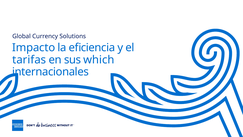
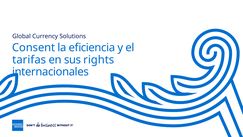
Impacto: Impacto -> Consent
which: which -> rights
